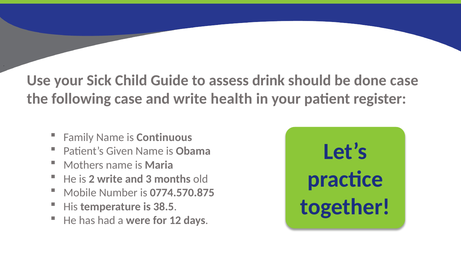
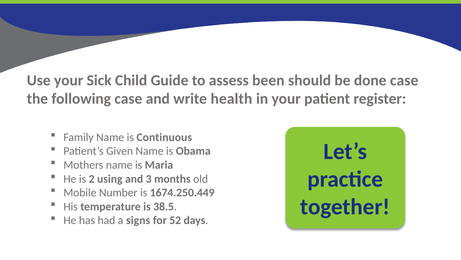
drink: drink -> been
2 write: write -> using
0774.570.875: 0774.570.875 -> 1674.250.449
were: were -> signs
12: 12 -> 52
